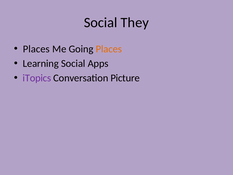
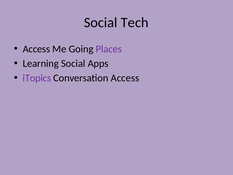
They: They -> Tech
Places at (36, 49): Places -> Access
Places at (109, 49) colour: orange -> purple
Conversation Picture: Picture -> Access
